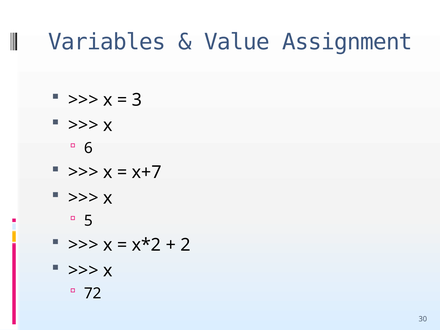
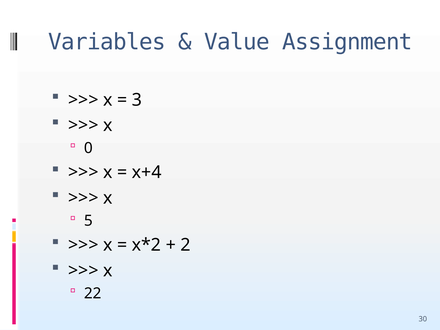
6: 6 -> 0
x+7: x+7 -> x+4
72: 72 -> 22
